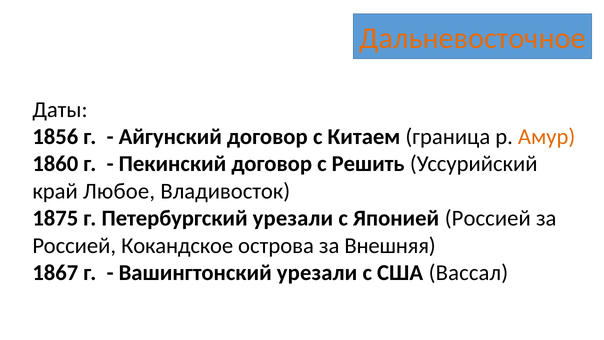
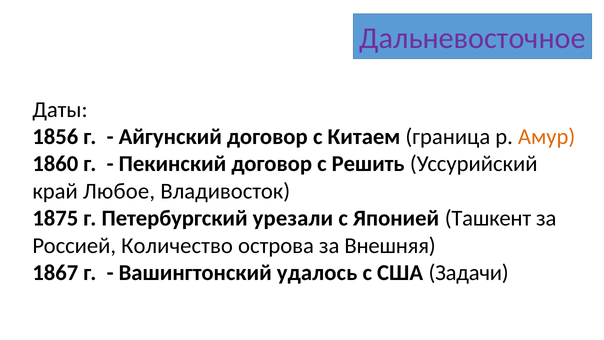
Дальневосточное colour: orange -> purple
Японией Россией: Россией -> Ташкент
Кокандское: Кокандское -> Количество
Вашингтонский урезали: урезали -> удалось
Вассал: Вассал -> Задачи
